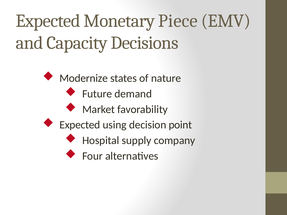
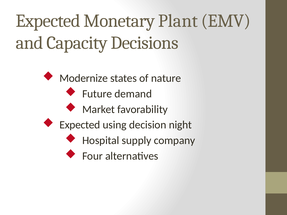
Piece: Piece -> Plant
point: point -> night
